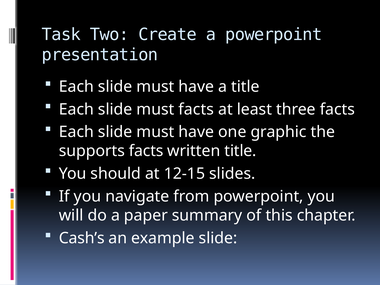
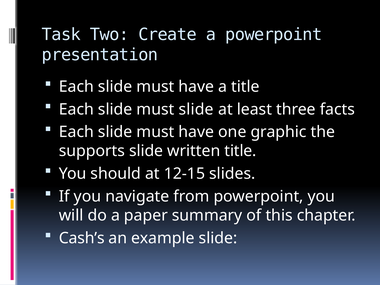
must facts: facts -> slide
supports facts: facts -> slide
